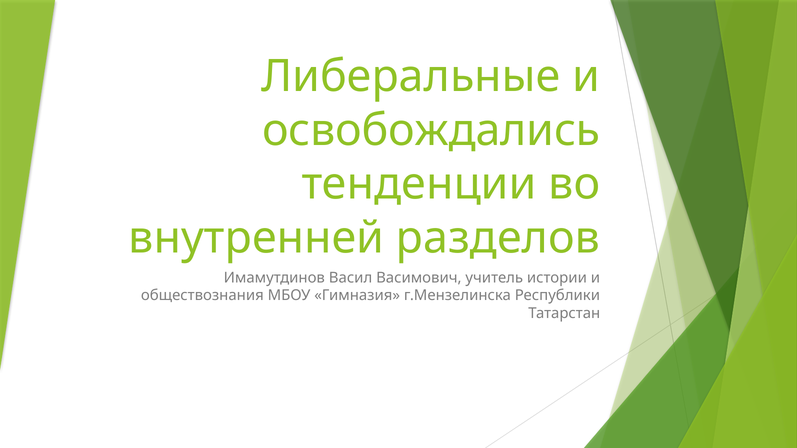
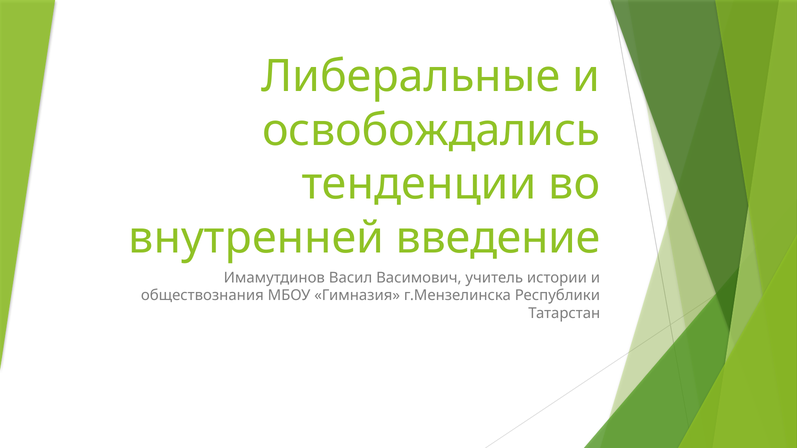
разделов: разделов -> введение
